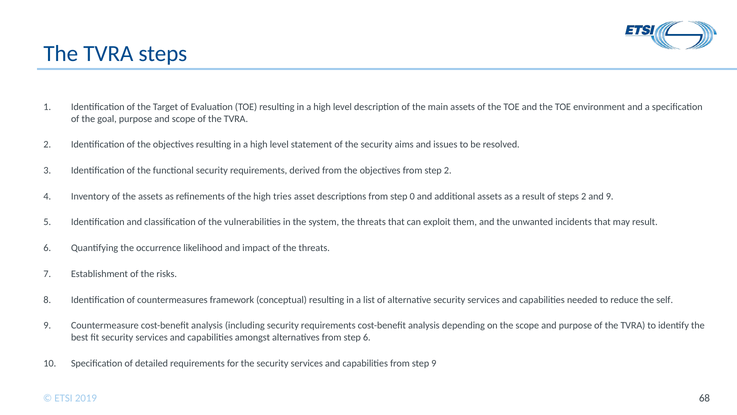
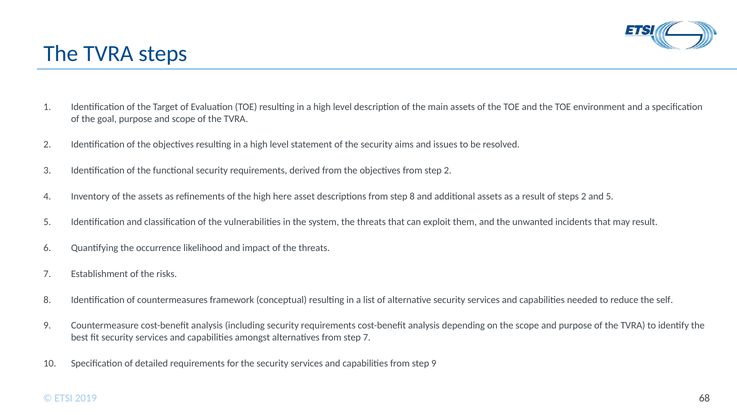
tries: tries -> here
step 0: 0 -> 8
and 9: 9 -> 5
step 6: 6 -> 7
